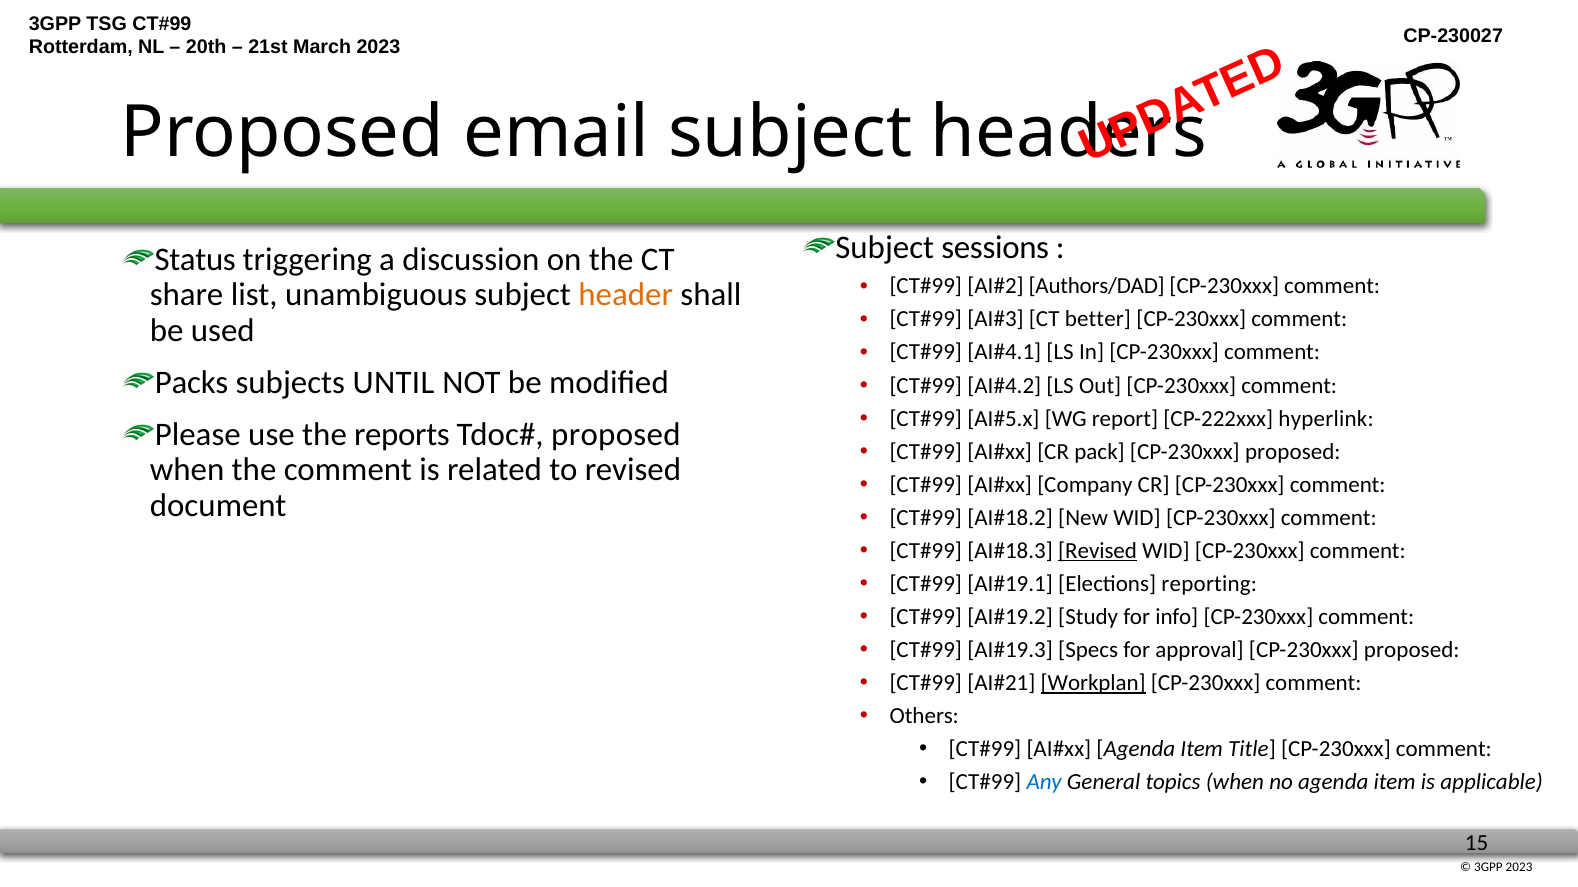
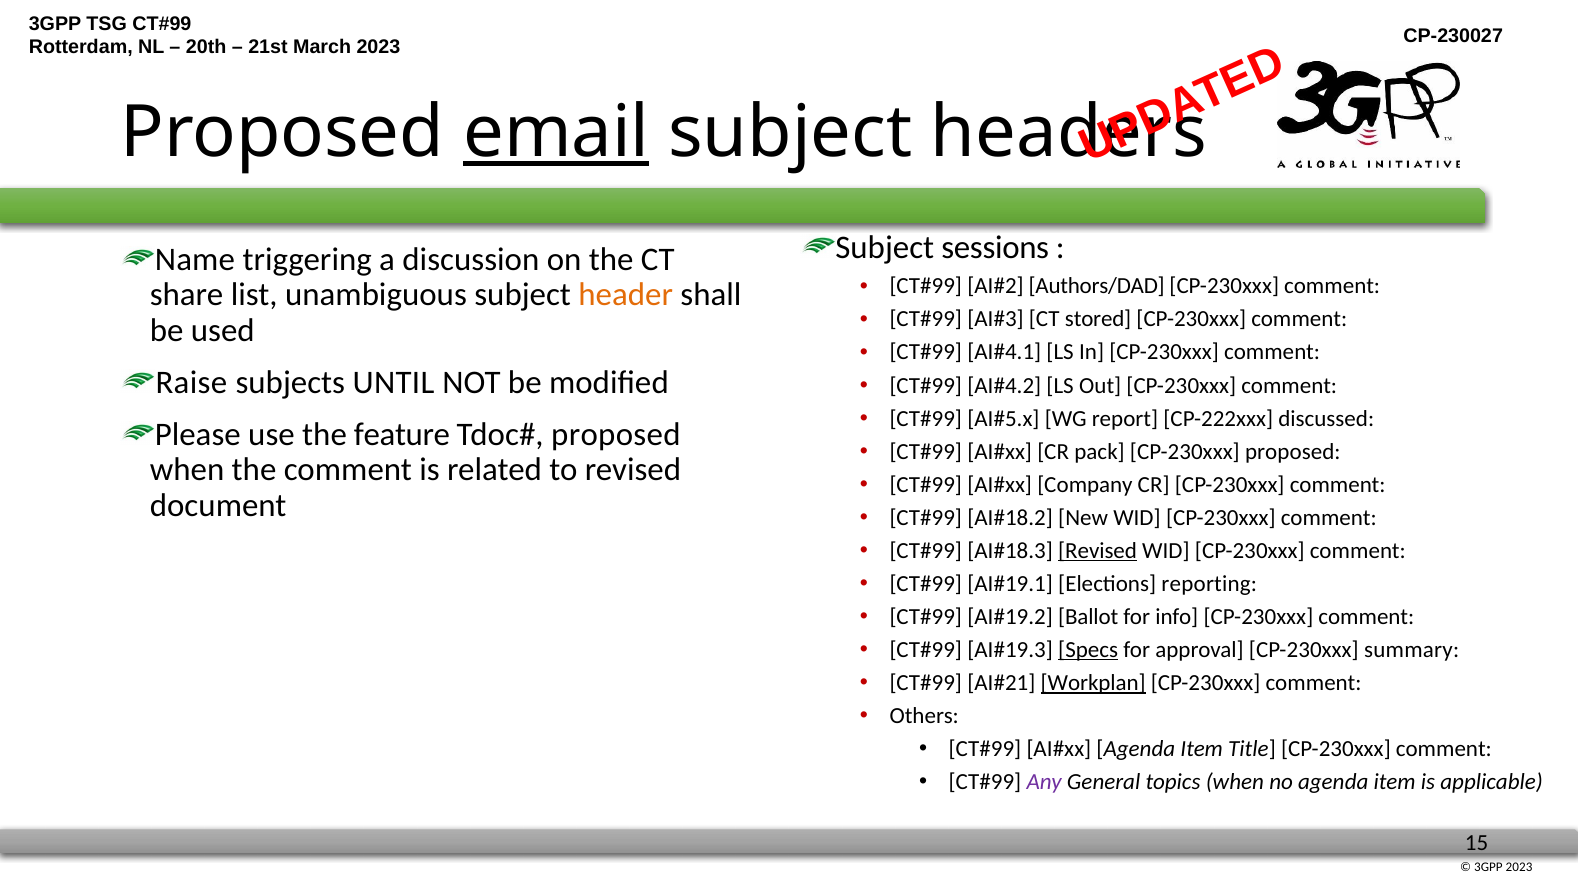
email underline: none -> present
Status: Status -> Name
better: better -> stored
Packs: Packs -> Raise
hyperlink: hyperlink -> discussed
reports: reports -> feature
Study: Study -> Ballot
Specs underline: none -> present
approval CP-230xxx proposed: proposed -> summary
Any colour: blue -> purple
